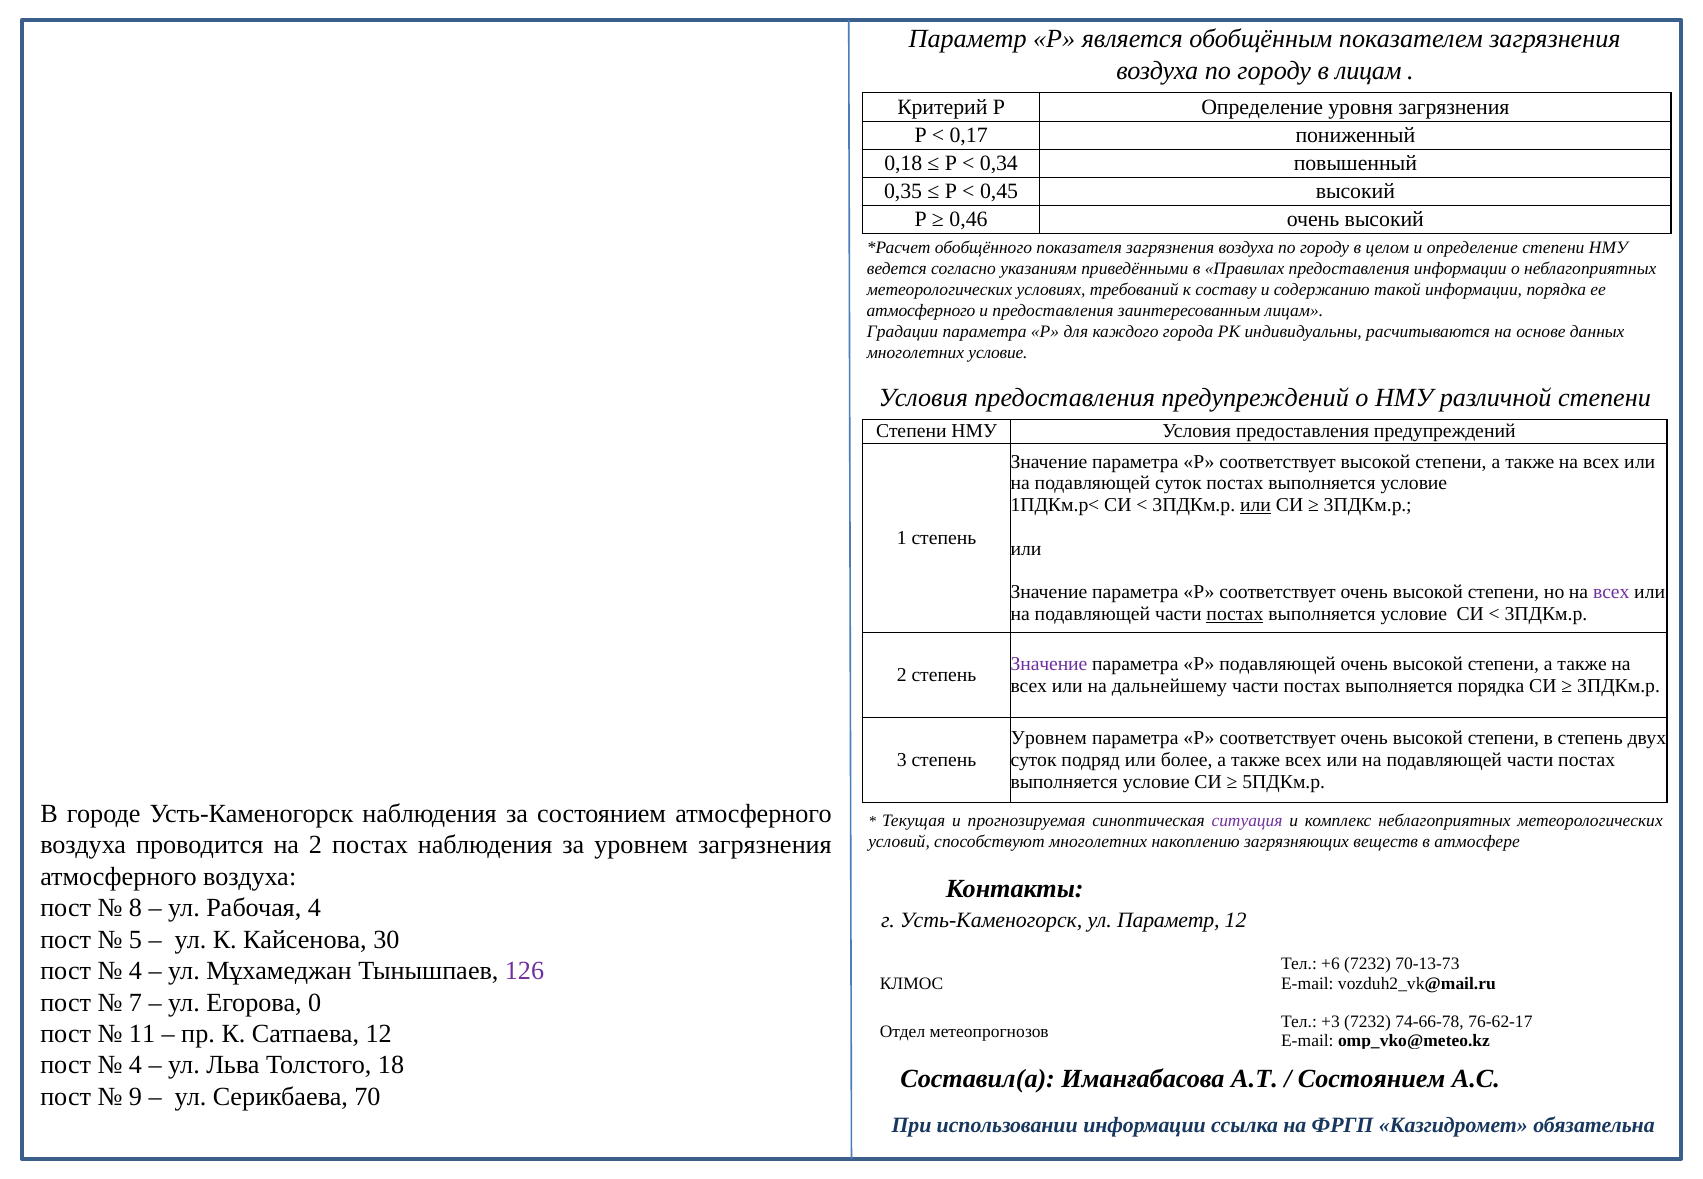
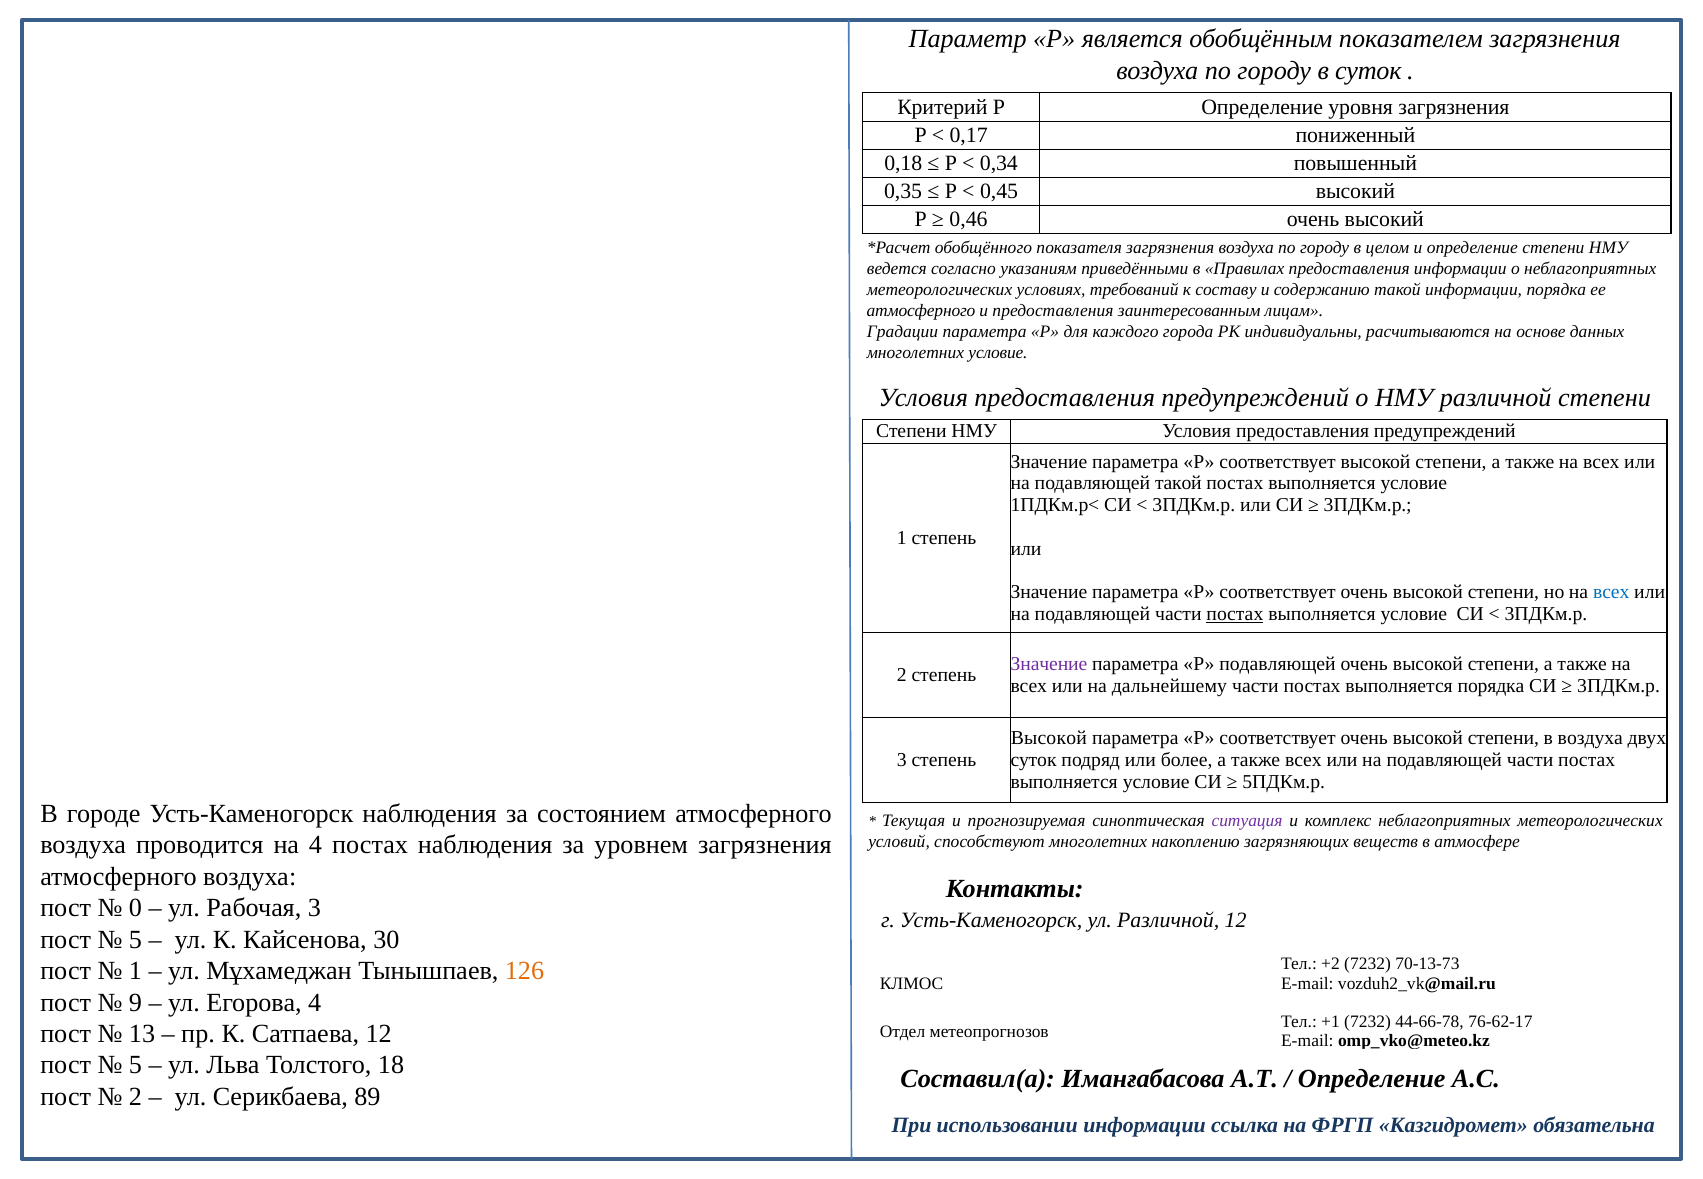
в лицам: лицам -> суток
подавляющей суток: суток -> такой
или at (1255, 505) underline: present -> none
всех at (1611, 592) colour: purple -> blue
Уровнем at (1049, 738): Уровнем -> Высокой
в степень: степень -> воздуха
на 2: 2 -> 4
8: 8 -> 0
Рабочая 4: 4 -> 3
ул Параметр: Параметр -> Различной
+6: +6 -> +2
4 at (135, 971): 4 -> 1
126 colour: purple -> orange
7: 7 -> 9
Егорова 0: 0 -> 4
+3: +3 -> +1
74-66-78: 74-66-78 -> 44-66-78
11: 11 -> 13
4 at (135, 1065): 4 -> 5
Состоянием at (1372, 1079): Состоянием -> Определение
9 at (135, 1097): 9 -> 2
70: 70 -> 89
